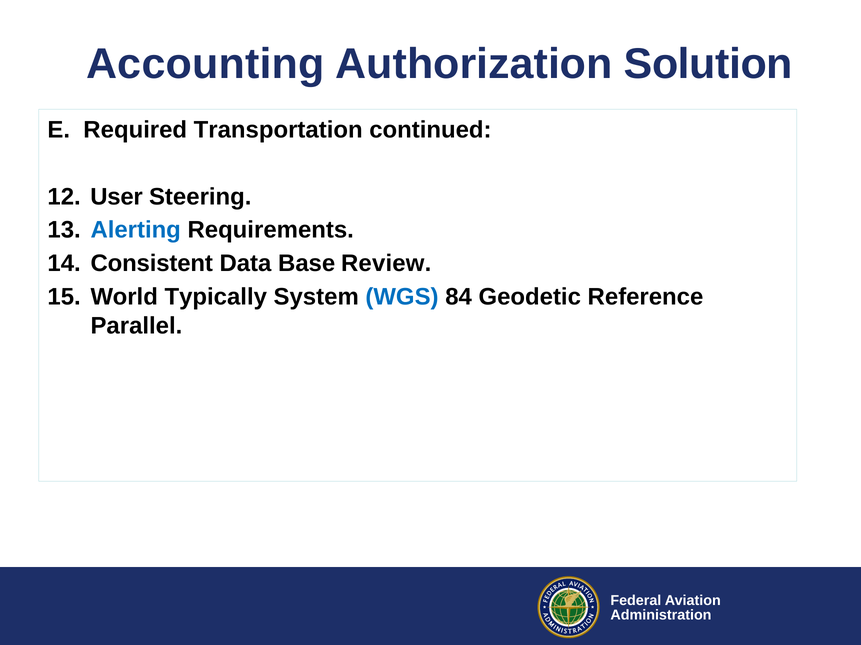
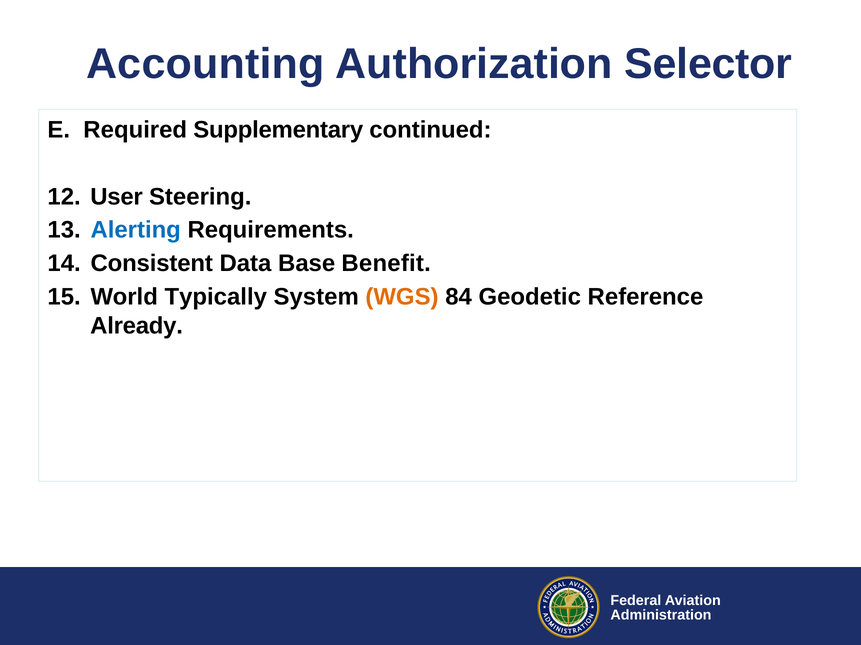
Solution: Solution -> Selector
Transportation: Transportation -> Supplementary
Review: Review -> Benefit
WGS colour: blue -> orange
Parallel: Parallel -> Already
